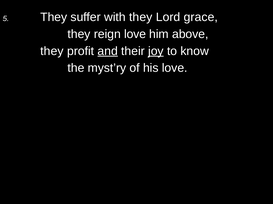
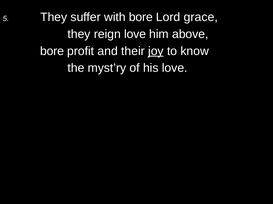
with they: they -> bore
they at (52, 51): they -> bore
and underline: present -> none
